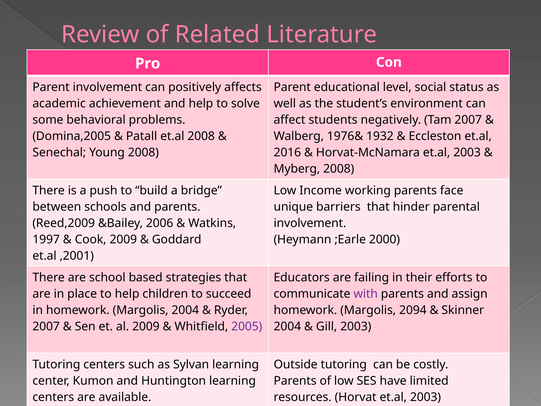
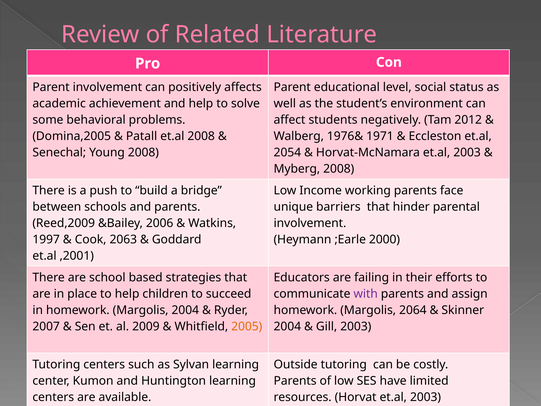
Tam 2007: 2007 -> 2012
1932: 1932 -> 1971
2016: 2016 -> 2054
Cook 2009: 2009 -> 2063
2094: 2094 -> 2064
2005 colour: purple -> orange
